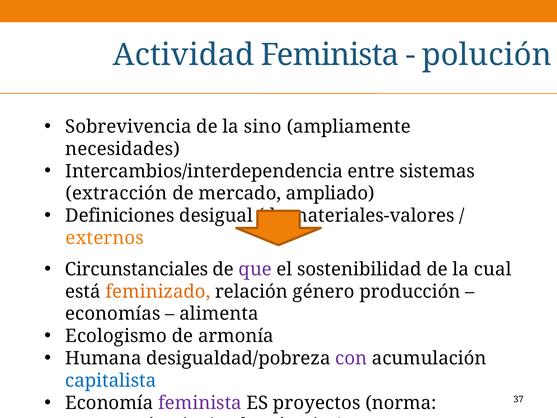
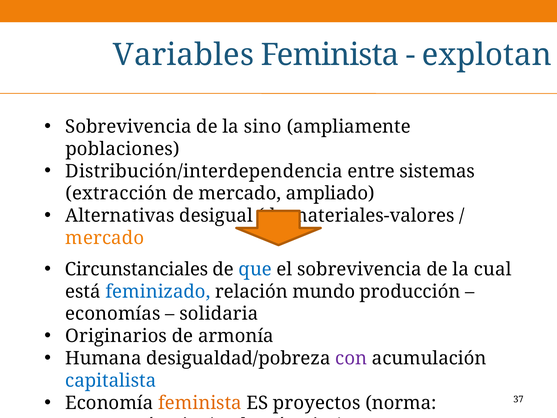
Actividad: Actividad -> Variables
polución: polución -> explotan
necesidades: necesidades -> poblaciones
Intercambios/interdependencia: Intercambios/interdependencia -> Distribución/interdependencia
Definiciones: Definiciones -> Alternativas
externos at (105, 238): externos -> mercado
que colour: purple -> blue
el sostenibilidad: sostenibilidad -> sobrevivencia
feminizado colour: orange -> blue
género: género -> mundo
alimenta: alimenta -> solidaria
Ecologismo: Ecologismo -> Originarios
feminista at (200, 403) colour: purple -> orange
